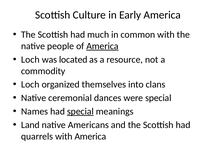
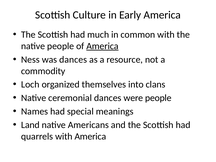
Loch at (30, 60): Loch -> Ness
was located: located -> dances
were special: special -> people
special at (80, 111) underline: present -> none
